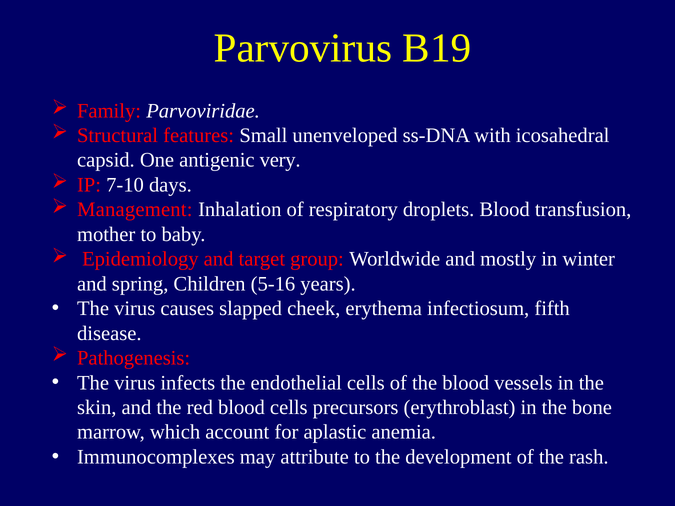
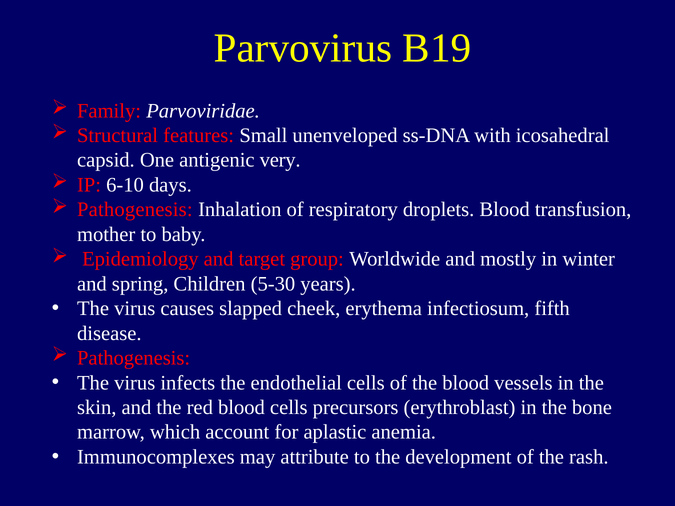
7-10: 7-10 -> 6-10
Management at (135, 210): Management -> Pathogenesis
5-16: 5-16 -> 5-30
